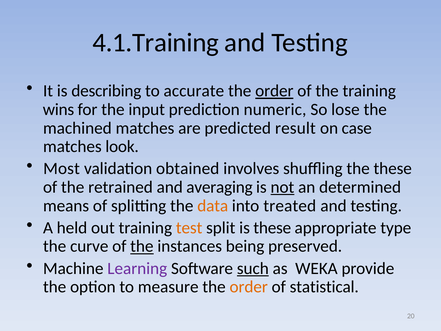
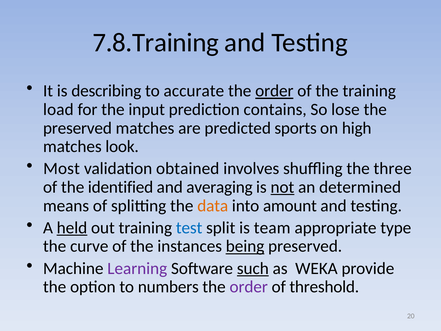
4.1.Training: 4.1.Training -> 7.8.Training
wins: wins -> load
numeric: numeric -> contains
machined at (77, 128): machined -> preserved
result: result -> sports
case: case -> high
the these: these -> three
retrained: retrained -> identified
treated: treated -> amount
held underline: none -> present
test colour: orange -> blue
is these: these -> team
the at (142, 246) underline: present -> none
being underline: none -> present
measure: measure -> numbers
order at (249, 287) colour: orange -> purple
statistical: statistical -> threshold
